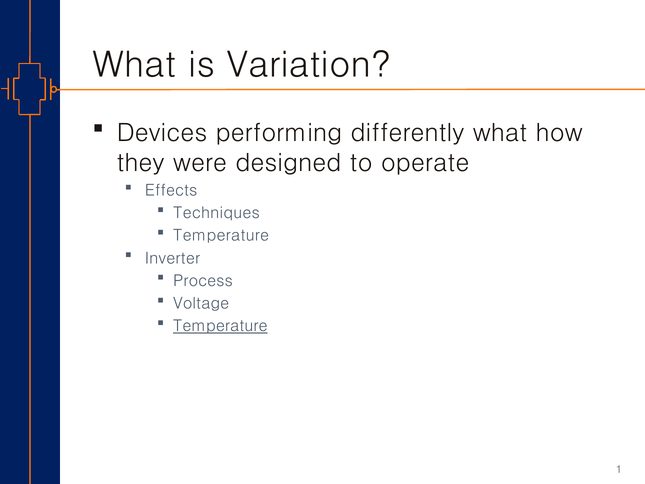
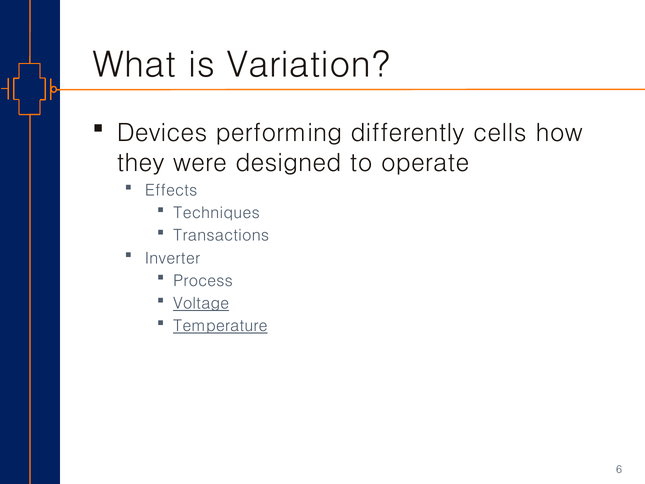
differently what: what -> cells
Temperature at (221, 236): Temperature -> Transactions
Voltage underline: none -> present
1: 1 -> 6
